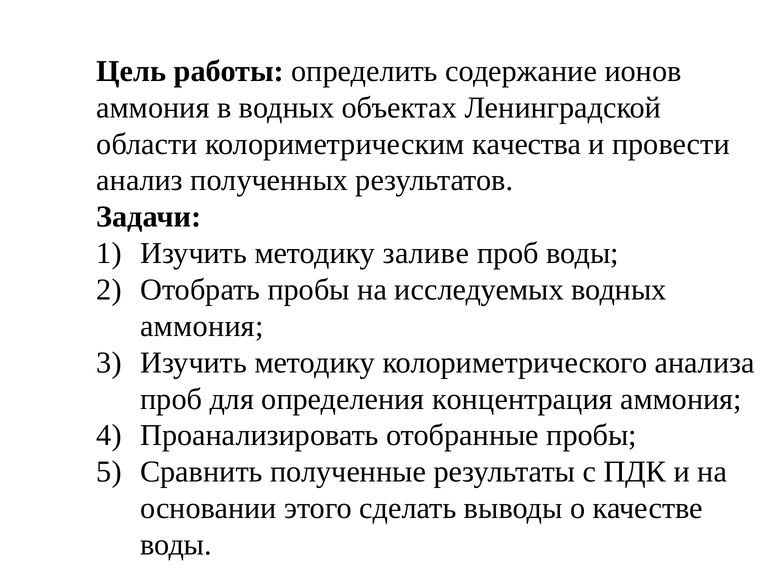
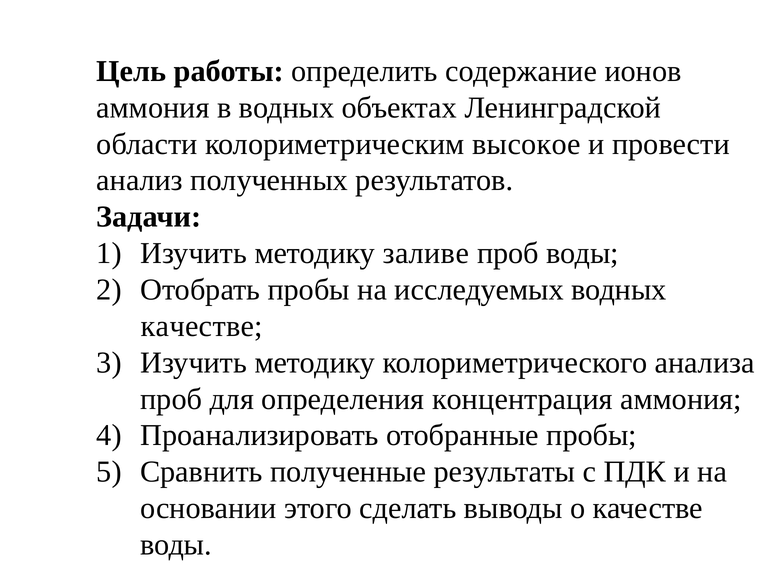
качества: качества -> высокое
аммония at (202, 326): аммония -> качестве
